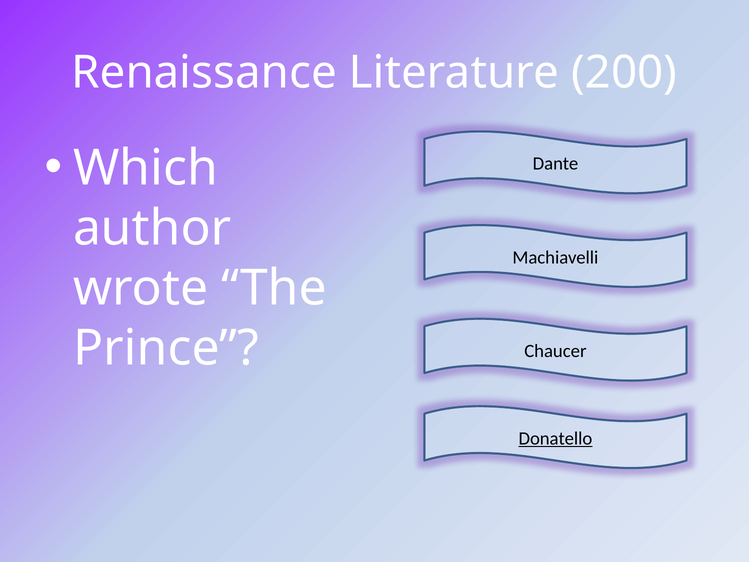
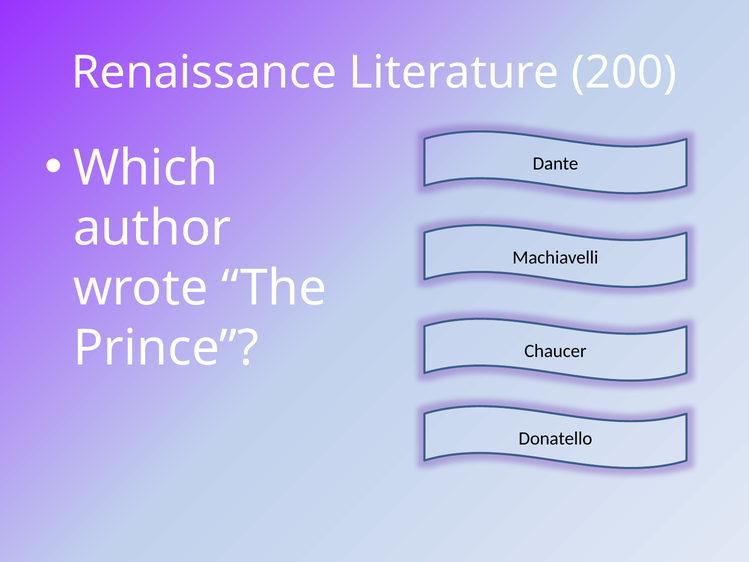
Donatello underline: present -> none
